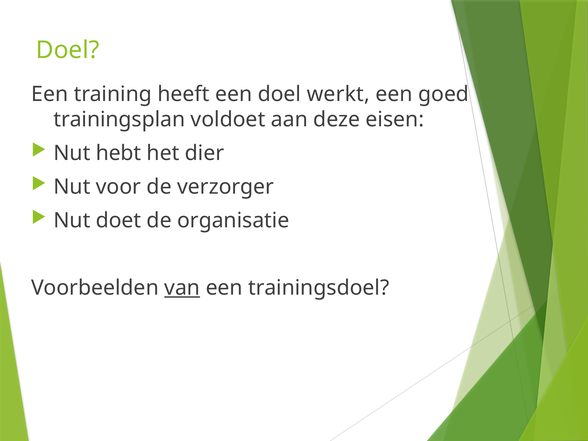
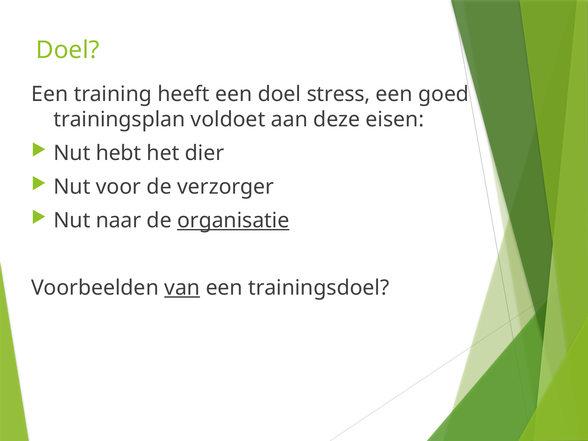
werkt: werkt -> stress
doet: doet -> naar
organisatie underline: none -> present
